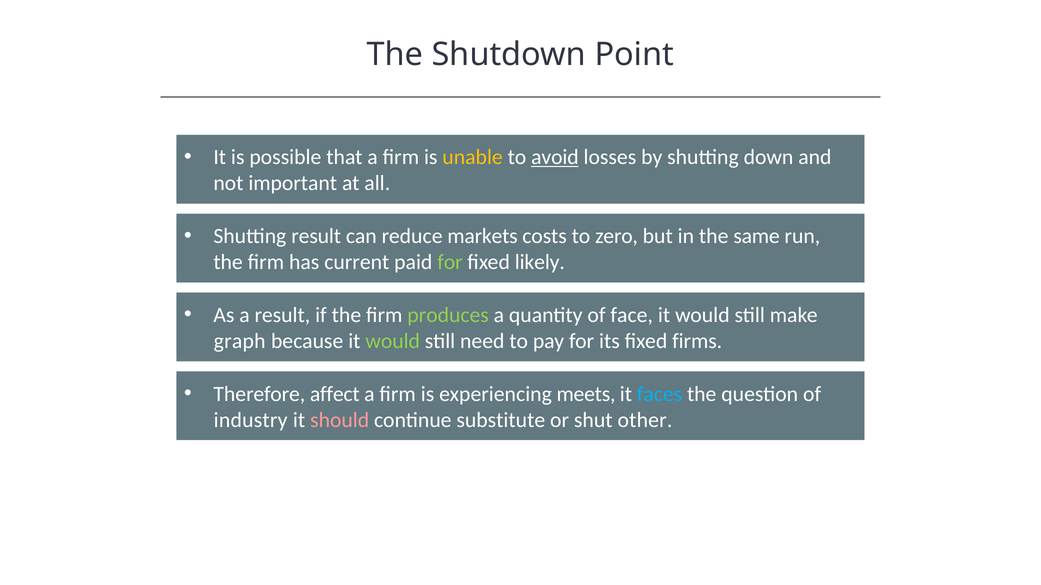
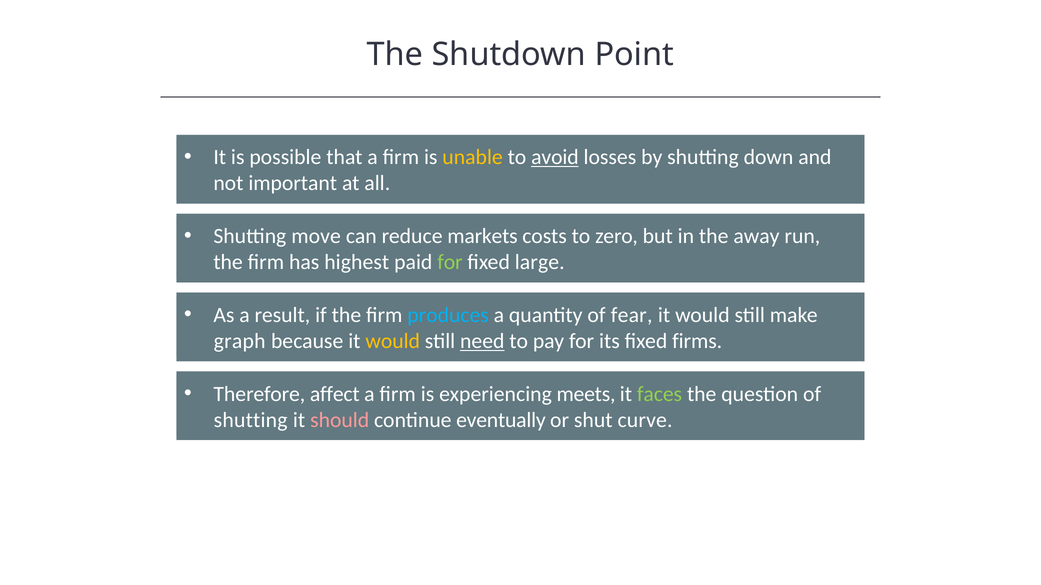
Shutting result: result -> move
same: same -> away
current: current -> highest
likely: likely -> large
produces colour: light green -> light blue
face: face -> fear
would at (393, 341) colour: light green -> yellow
need underline: none -> present
faces colour: light blue -> light green
industry at (251, 420): industry -> shutting
substitute: substitute -> eventually
other: other -> curve
